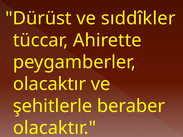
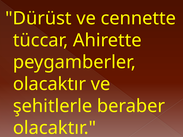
sıddîkler: sıddîkler -> cennette
